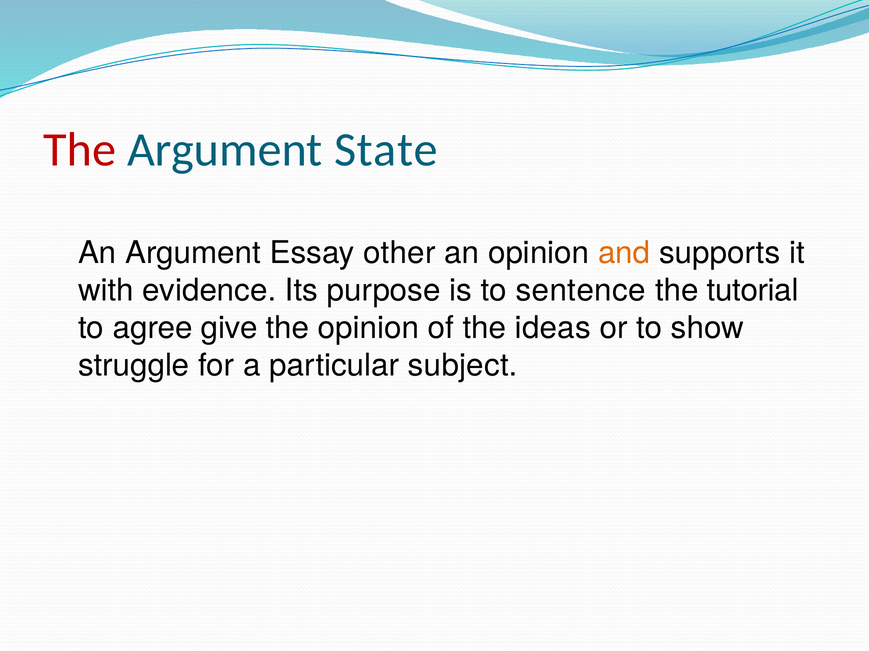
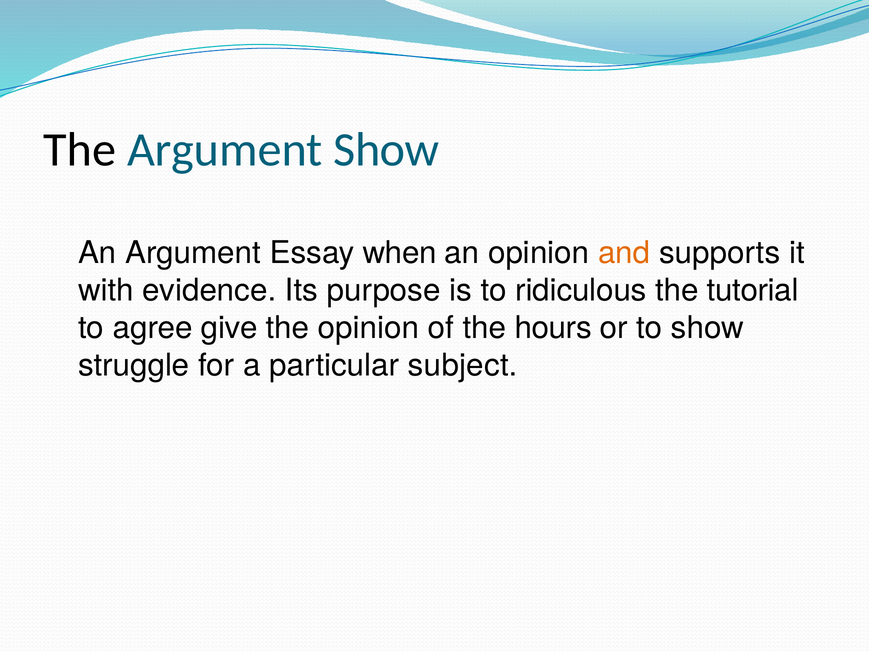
The at (80, 150) colour: red -> black
Argument State: State -> Show
other: other -> when
sentence: sentence -> ridiculous
ideas: ideas -> hours
